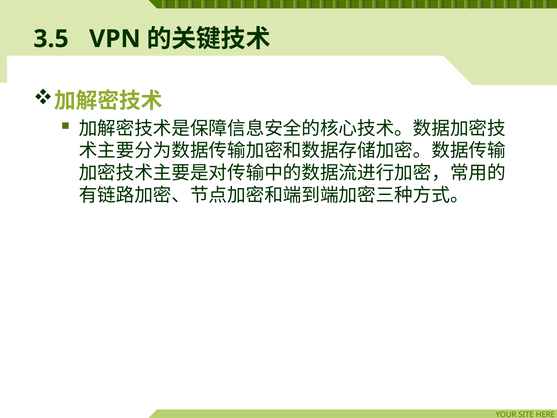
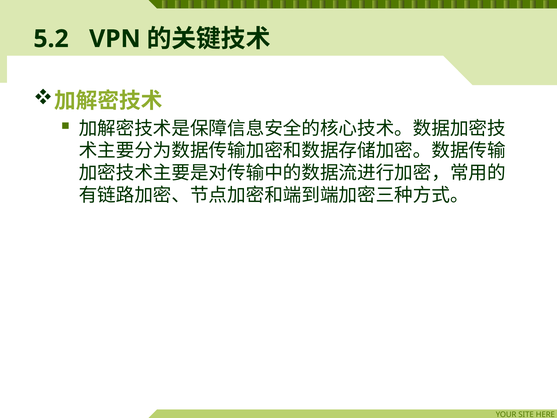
3.5: 3.5 -> 5.2
